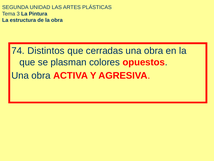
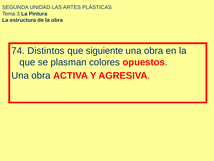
cerradas: cerradas -> siguiente
